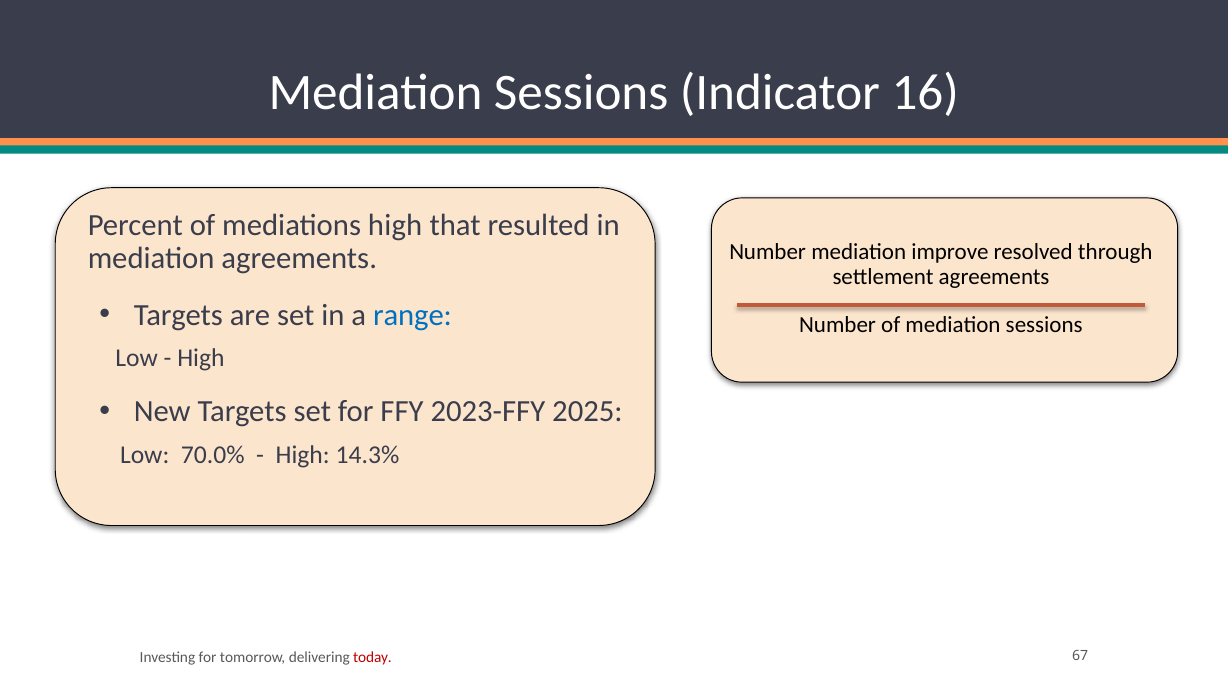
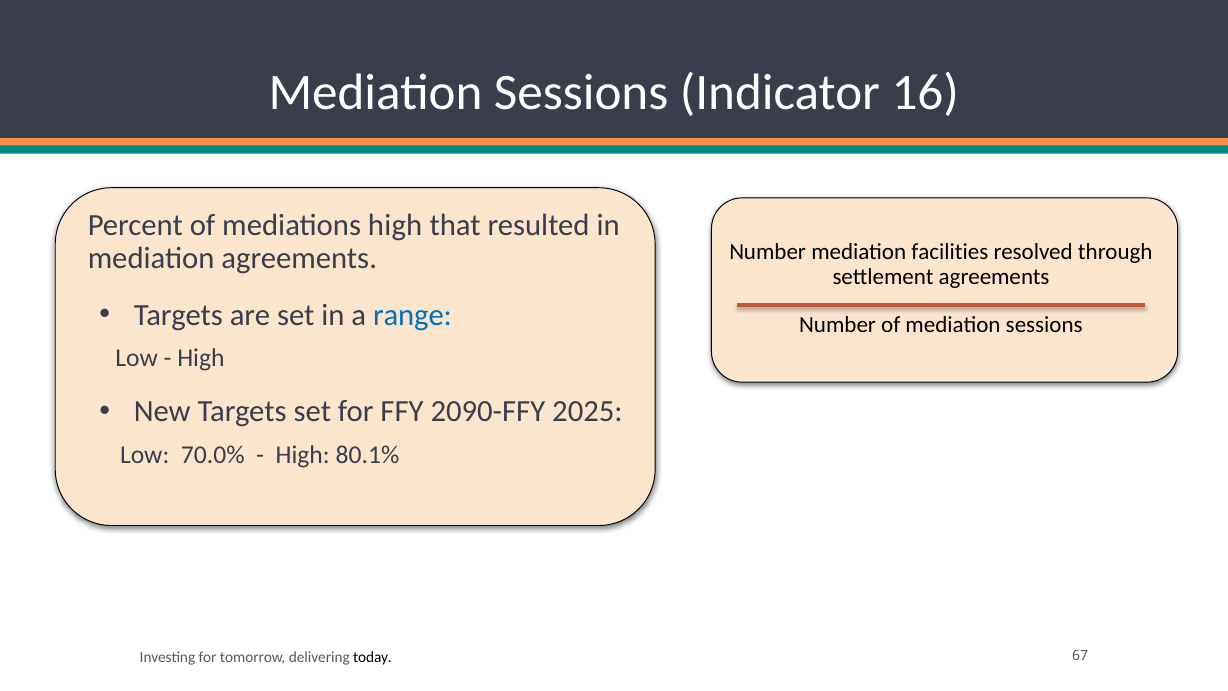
improve: improve -> facilities
2023-FFY: 2023-FFY -> 2090-FFY
14.3%: 14.3% -> 80.1%
today colour: red -> black
